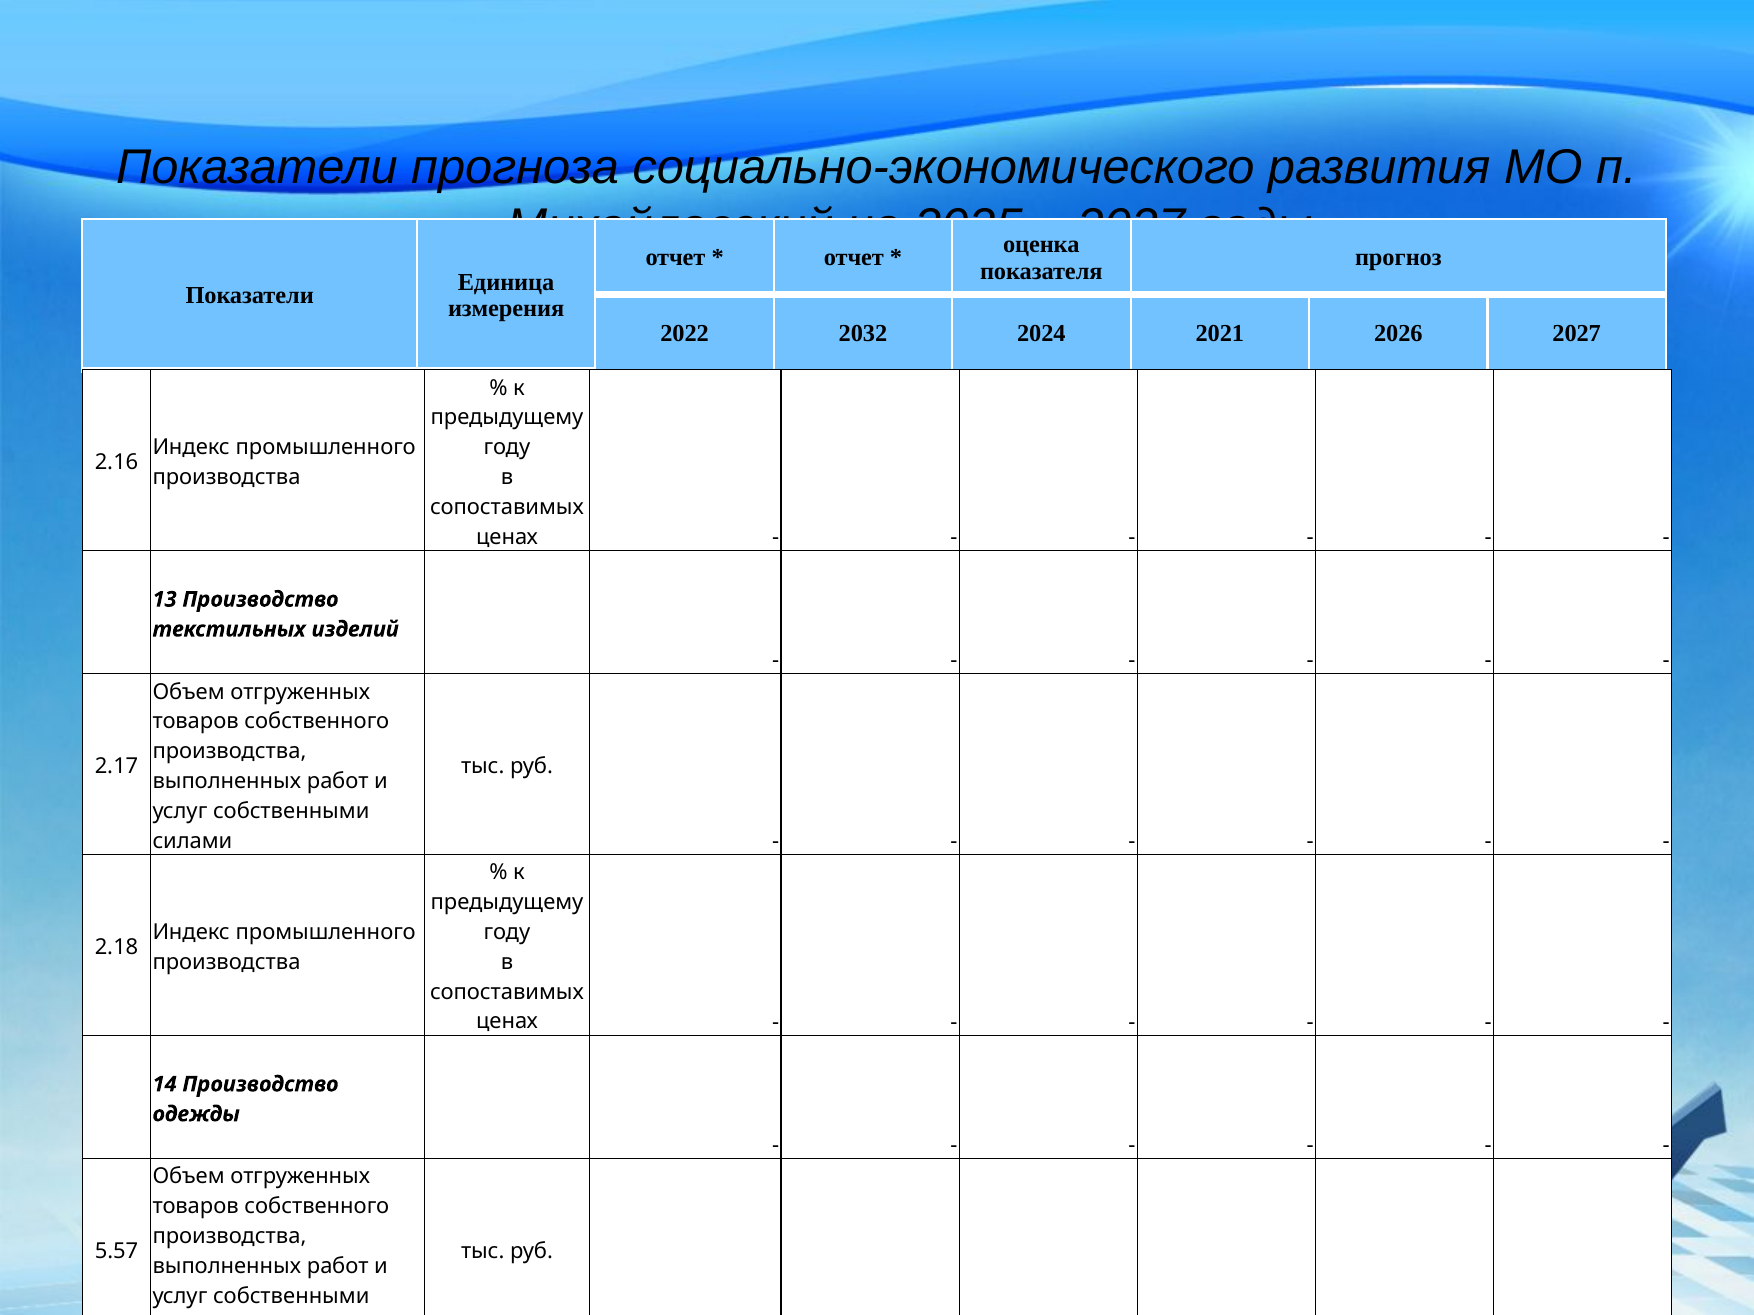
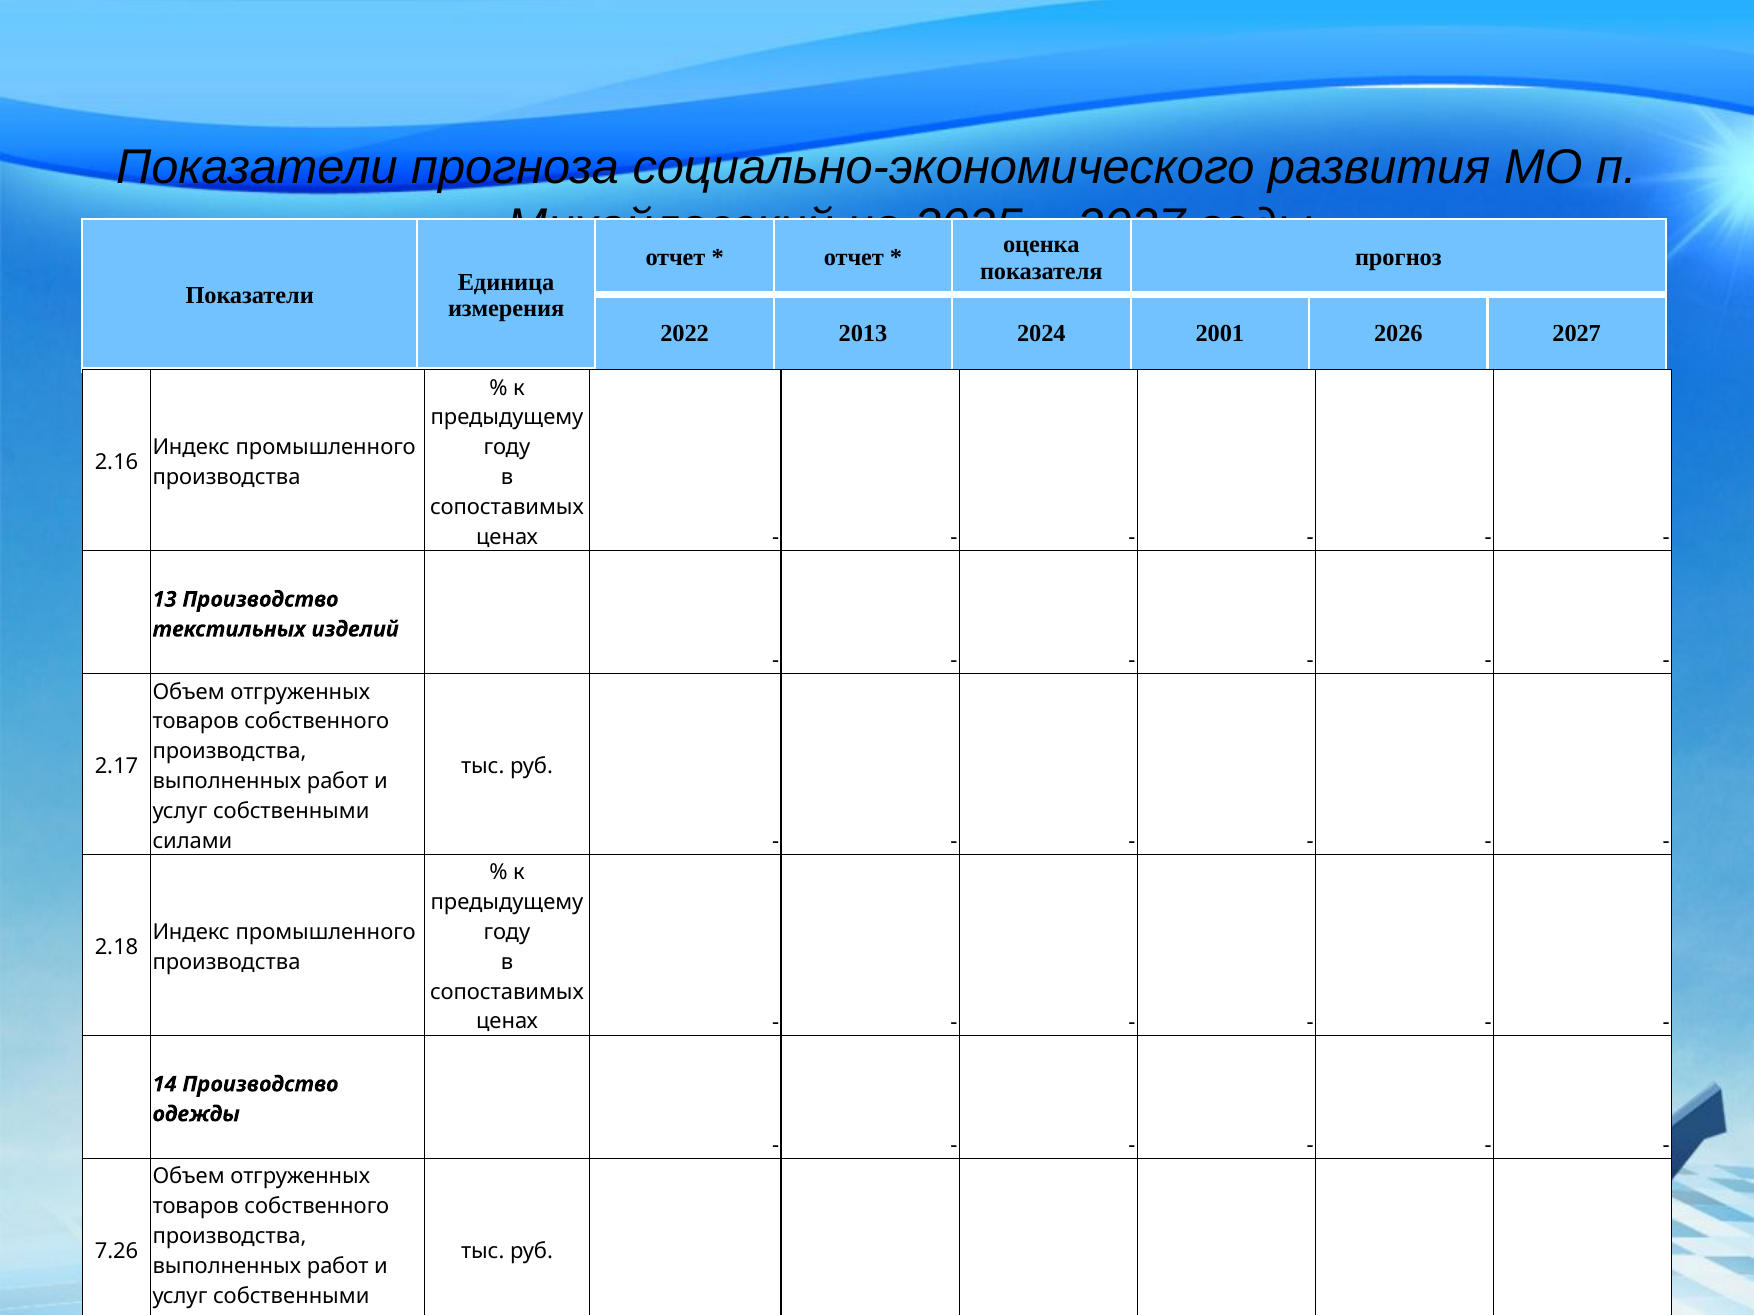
2032: 2032 -> 2013
2021: 2021 -> 2001
5.57: 5.57 -> 7.26
